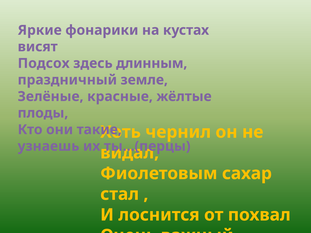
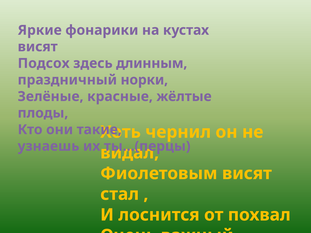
земле: земле -> норки
Фиолетовым сахар: сахар -> висят
